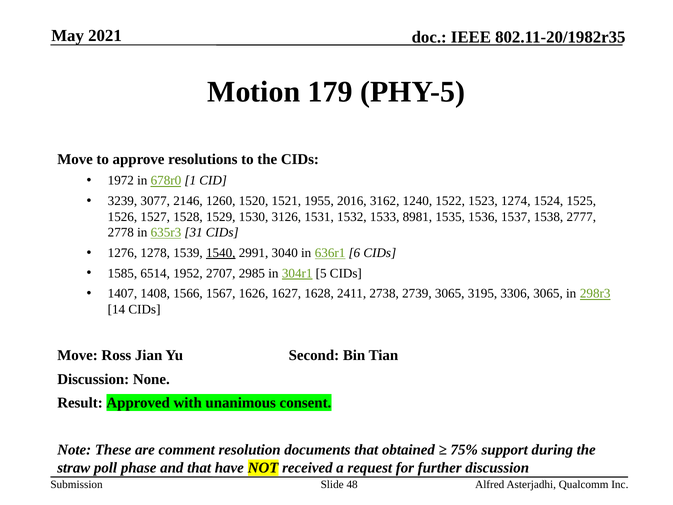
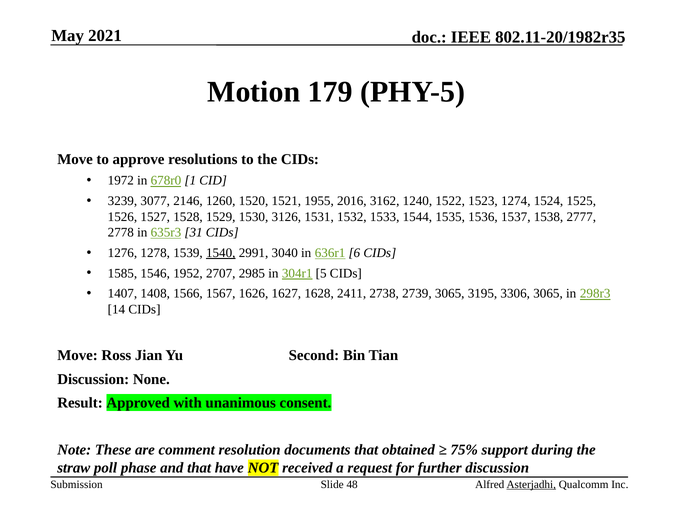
8981: 8981 -> 1544
6514: 6514 -> 1546
Asterjadhi underline: none -> present
